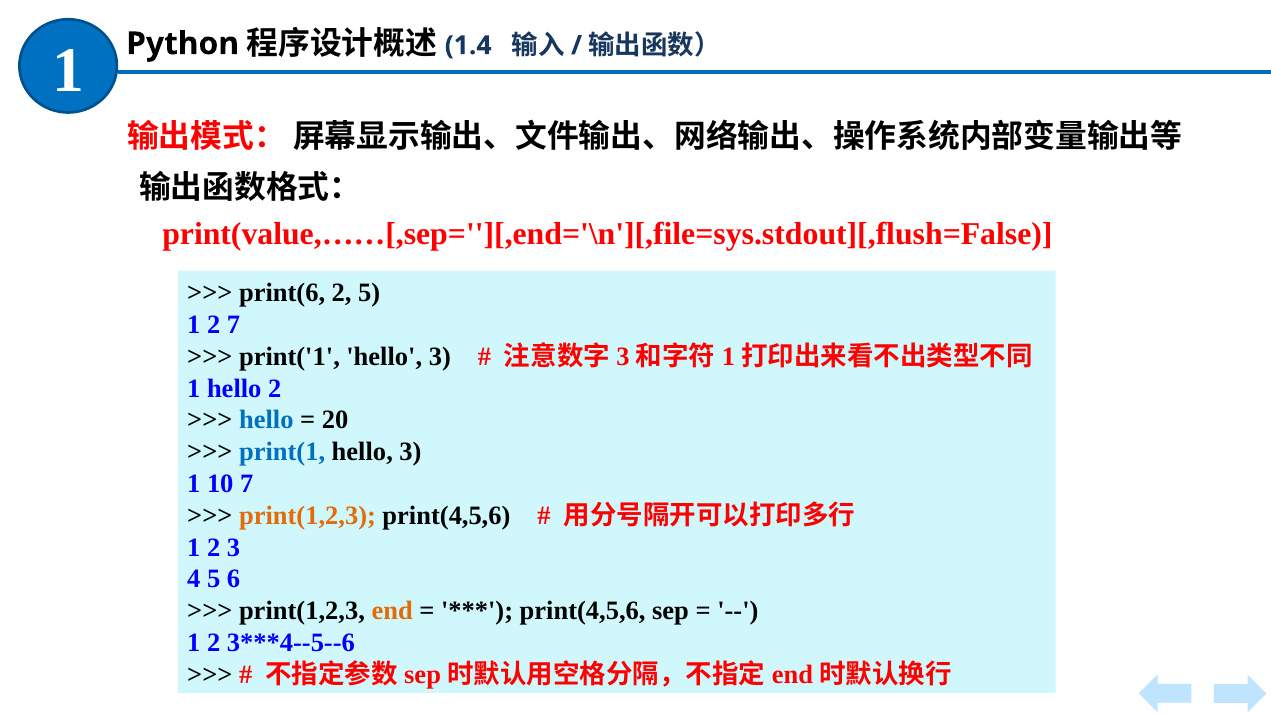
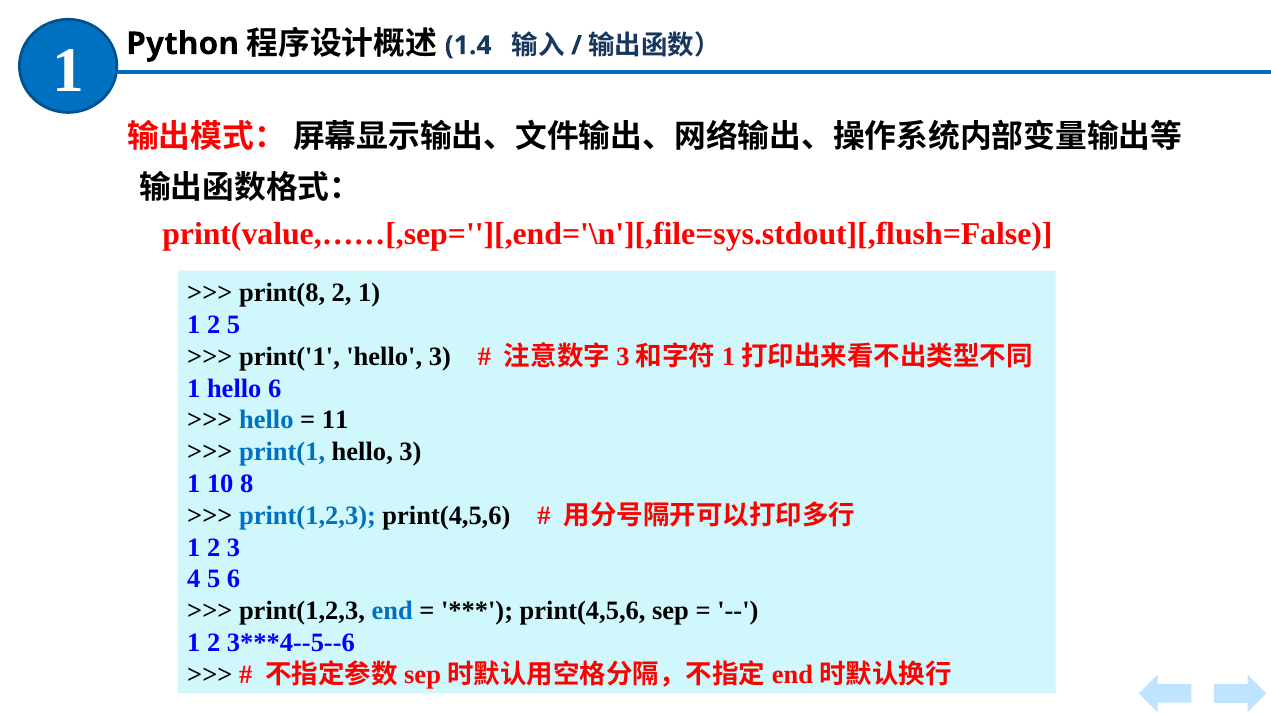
print(6: print(6 -> print(8
2 5: 5 -> 1
2 7: 7 -> 5
hello 2: 2 -> 6
20: 20 -> 11
10 7: 7 -> 8
print(1,2,3 at (307, 515) colour: orange -> blue
end colour: orange -> blue
